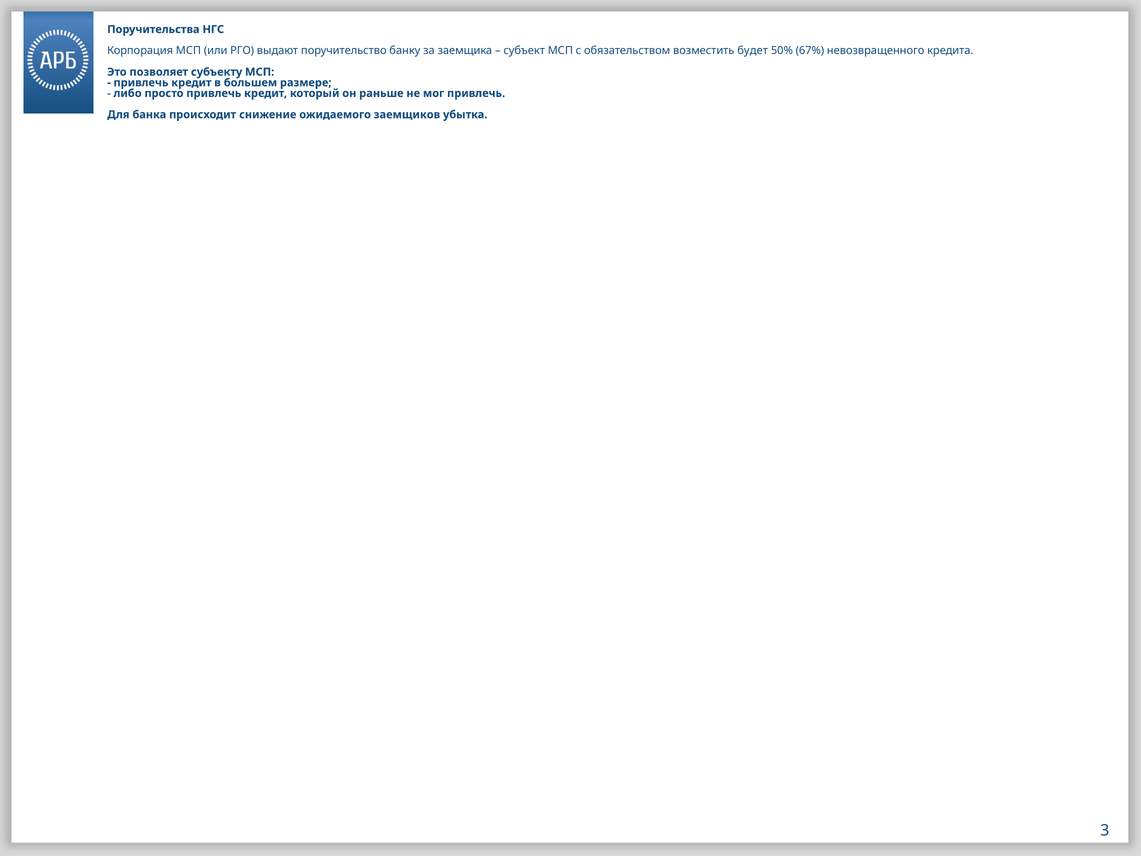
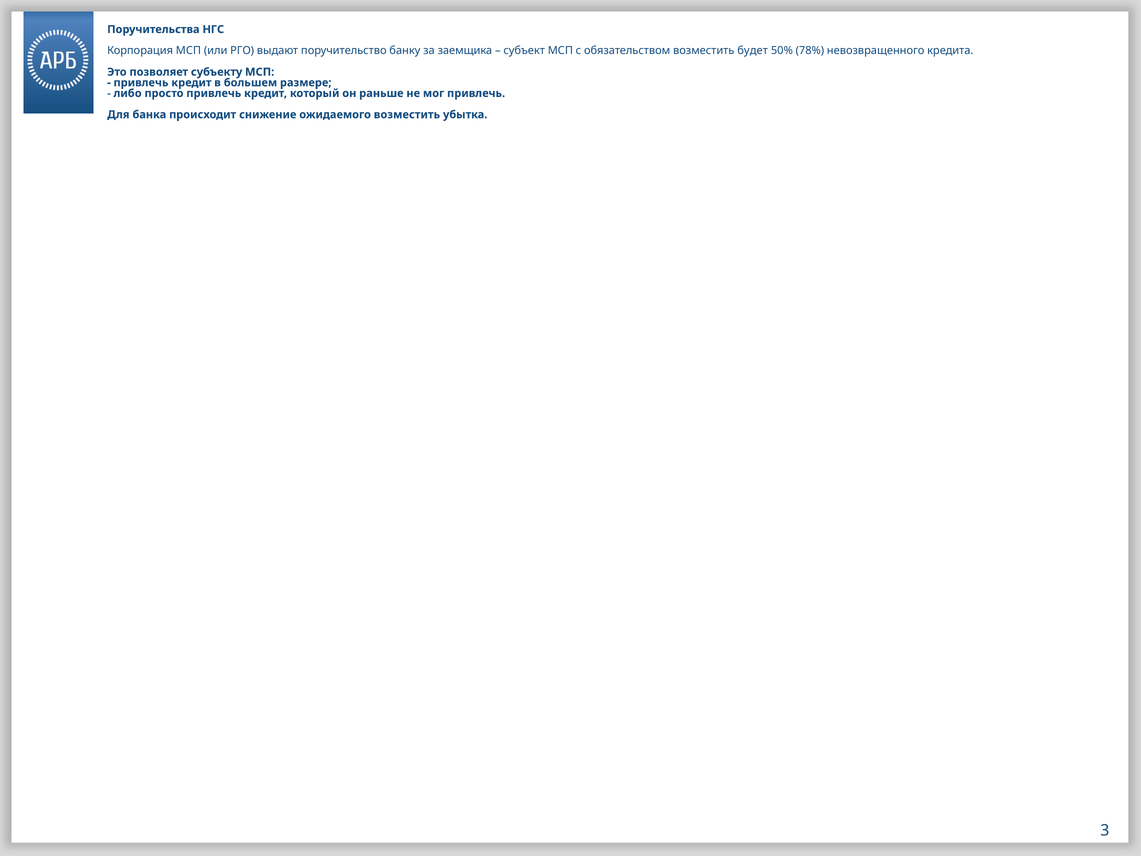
67%: 67% -> 78%
ожидаемого заемщиков: заемщиков -> возместить
